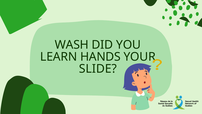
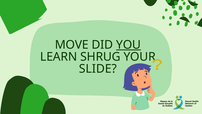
WASH: WASH -> MOVE
YOU underline: none -> present
HANDS: HANDS -> SHRUG
